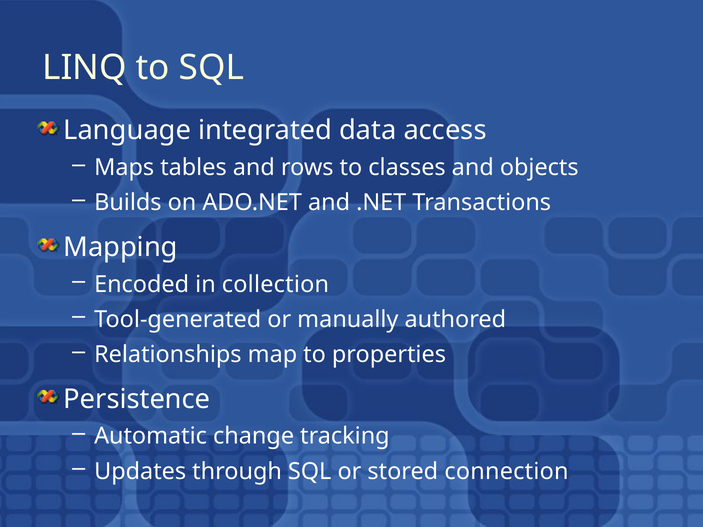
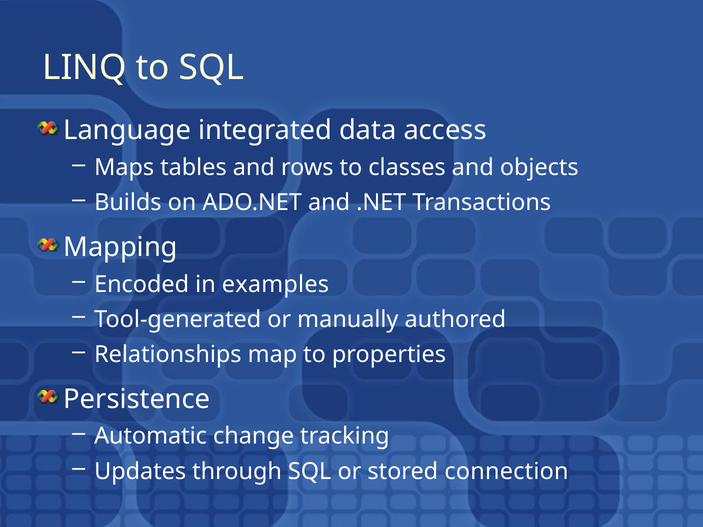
collection: collection -> examples
